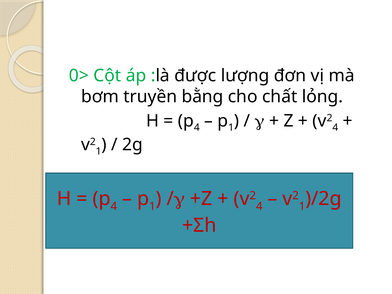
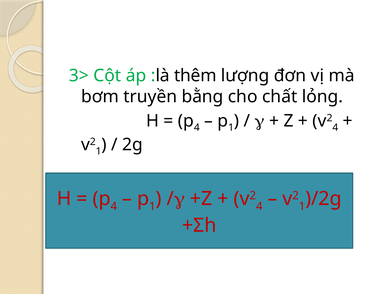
0>: 0> -> 3>
được: được -> thêm
